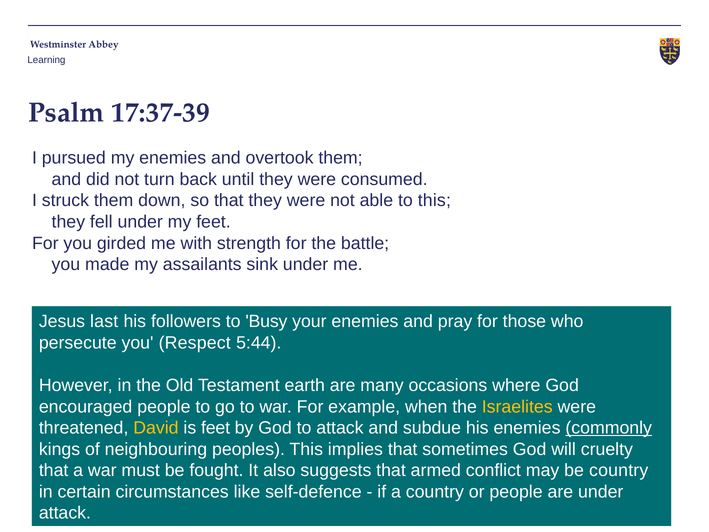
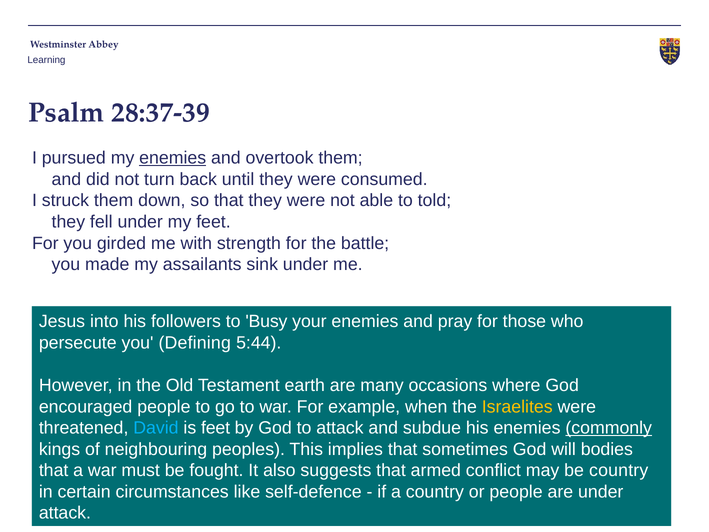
17:37-39: 17:37-39 -> 28:37-39
enemies at (173, 158) underline: none -> present
to this: this -> told
last: last -> into
Respect: Respect -> Defining
David colour: yellow -> light blue
cruelty: cruelty -> bodies
